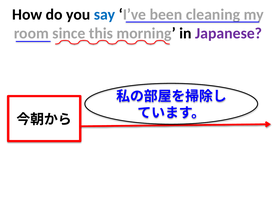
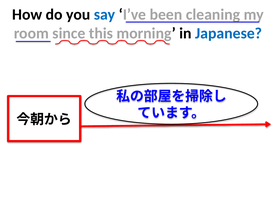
Japanese colour: purple -> blue
